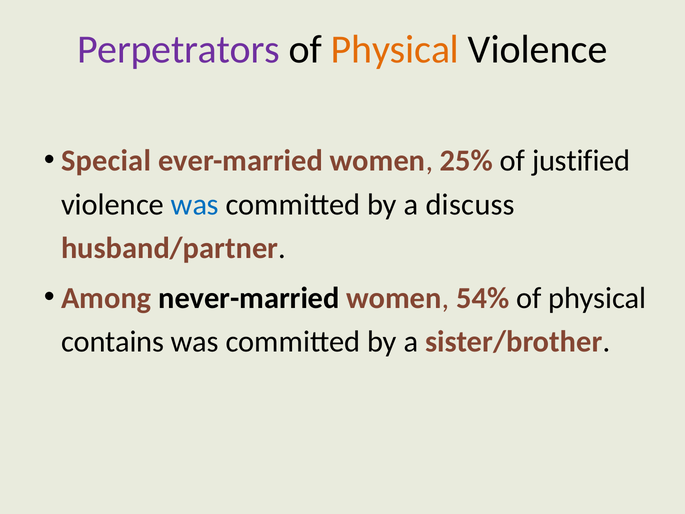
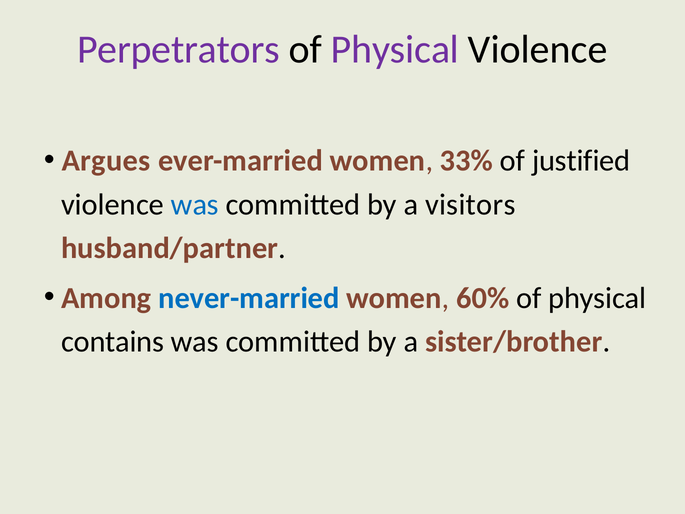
Physical at (395, 49) colour: orange -> purple
Special: Special -> Argues
25%: 25% -> 33%
discuss: discuss -> visitors
never-married colour: black -> blue
54%: 54% -> 60%
